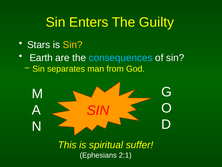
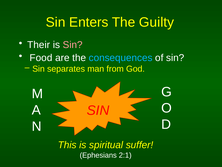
Stars: Stars -> Their
Sin at (73, 45) colour: yellow -> pink
Earth: Earth -> Food
